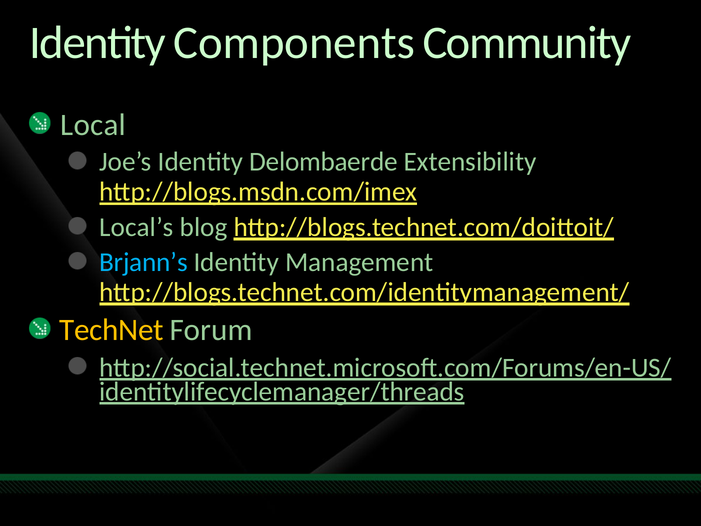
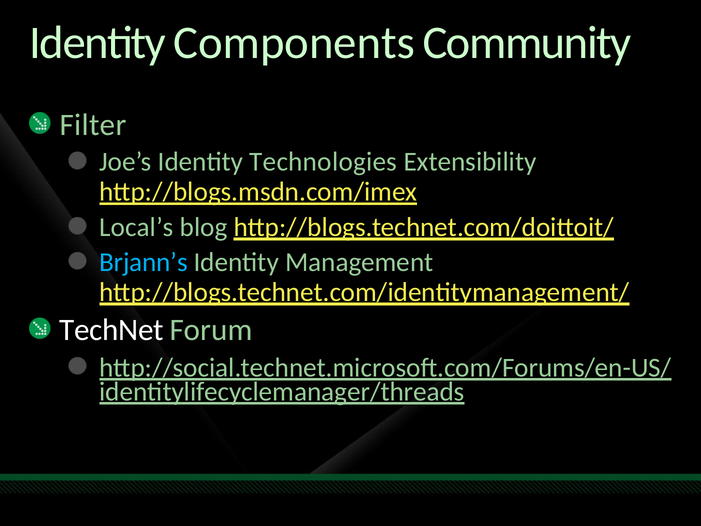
Local: Local -> Filter
Delombaerde: Delombaerde -> Technologies
TechNet colour: yellow -> white
